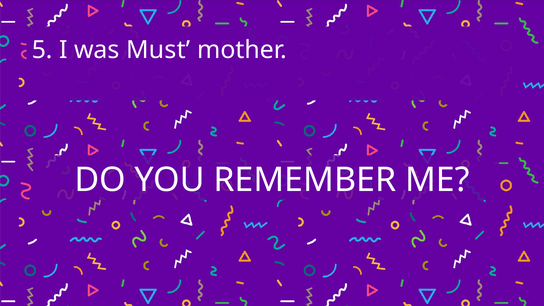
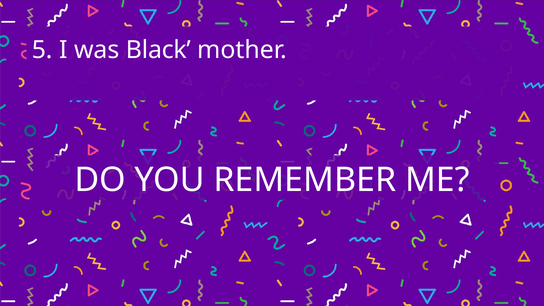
Must: Must -> Black
